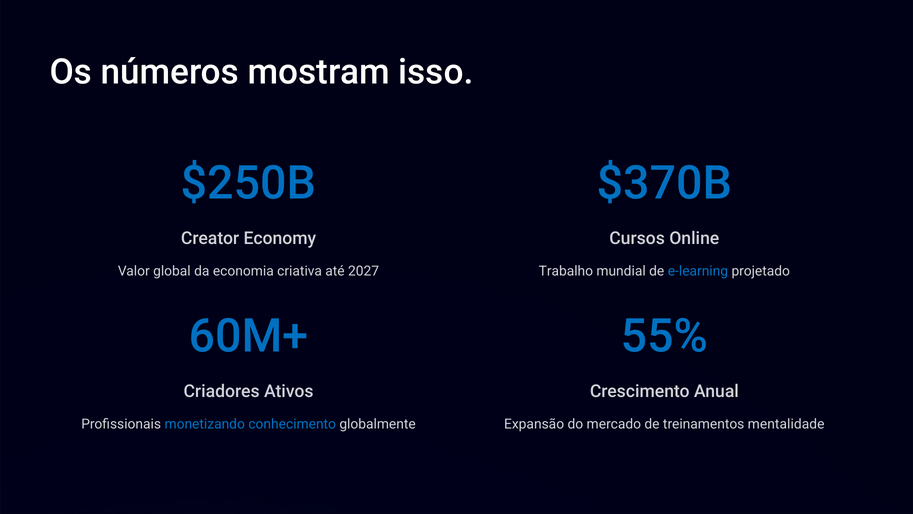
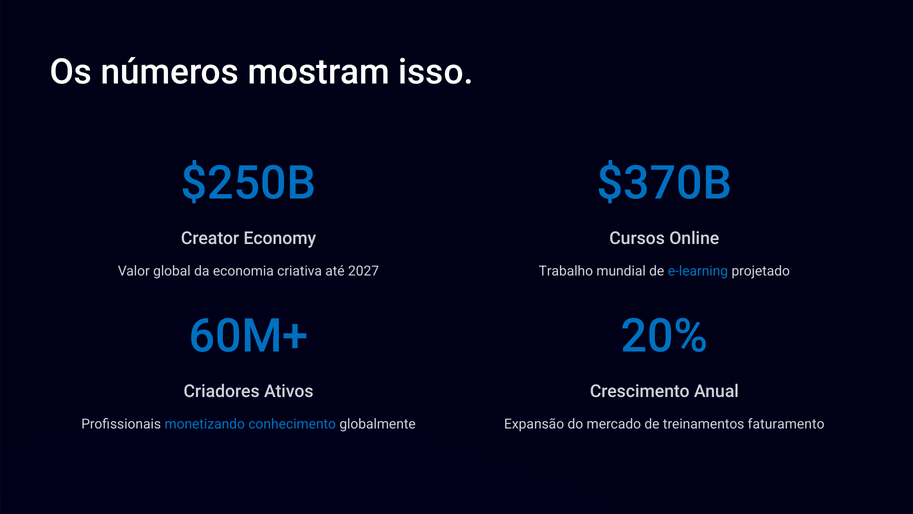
55%: 55% -> 20%
mentalidade: mentalidade -> faturamento
